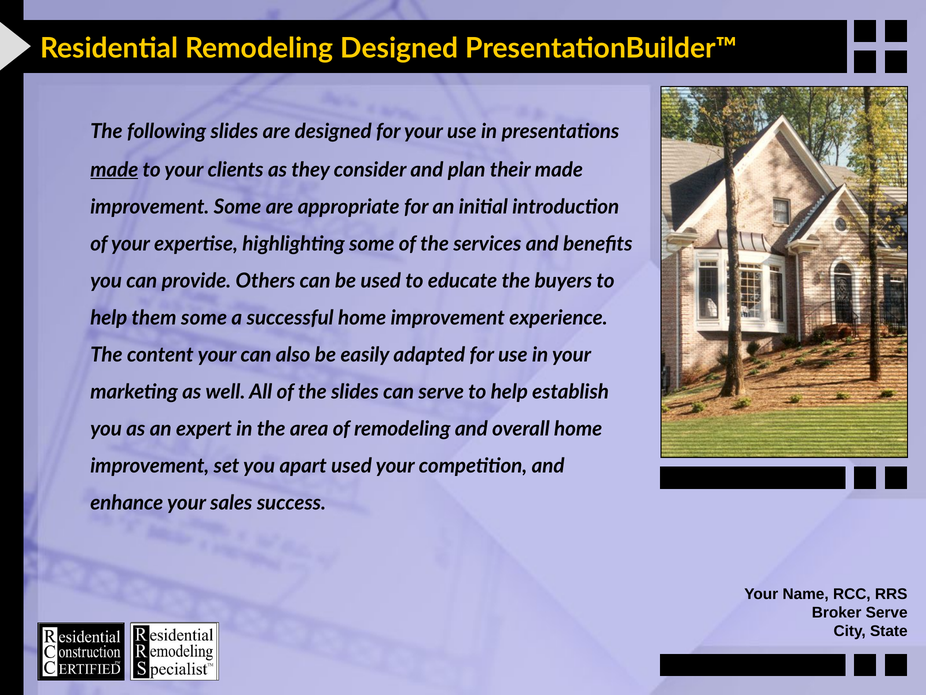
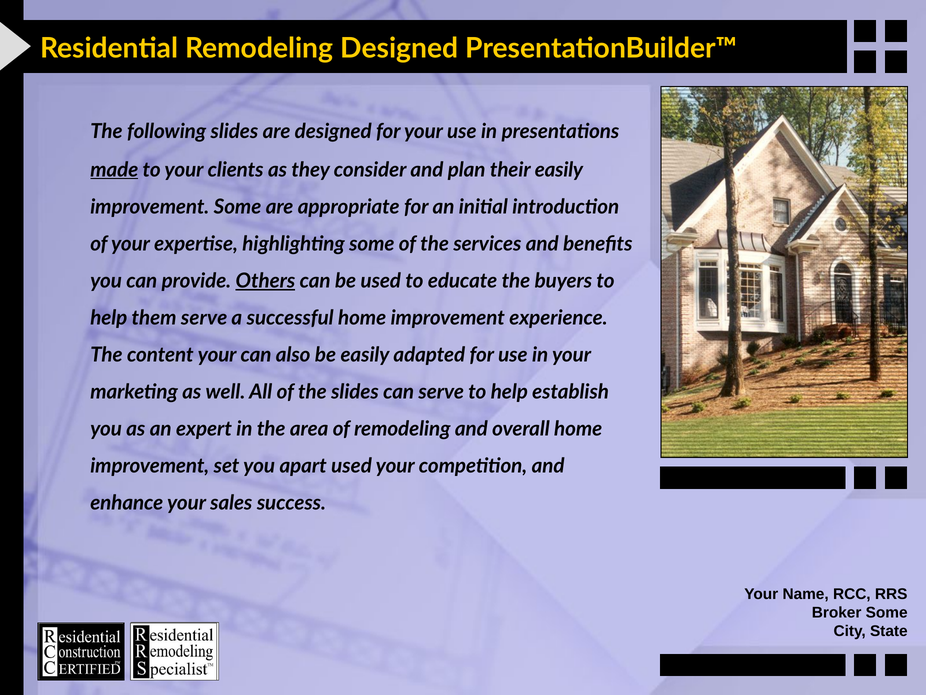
their made: made -> easily
Others underline: none -> present
them some: some -> serve
Broker Serve: Serve -> Some
